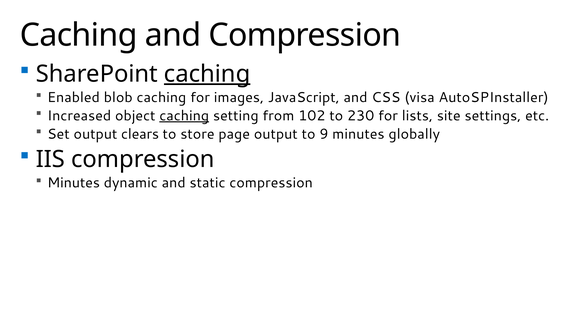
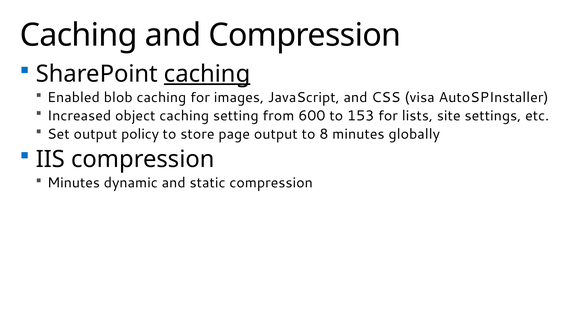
caching at (184, 116) underline: present -> none
102: 102 -> 600
230: 230 -> 153
clears: clears -> policy
9: 9 -> 8
